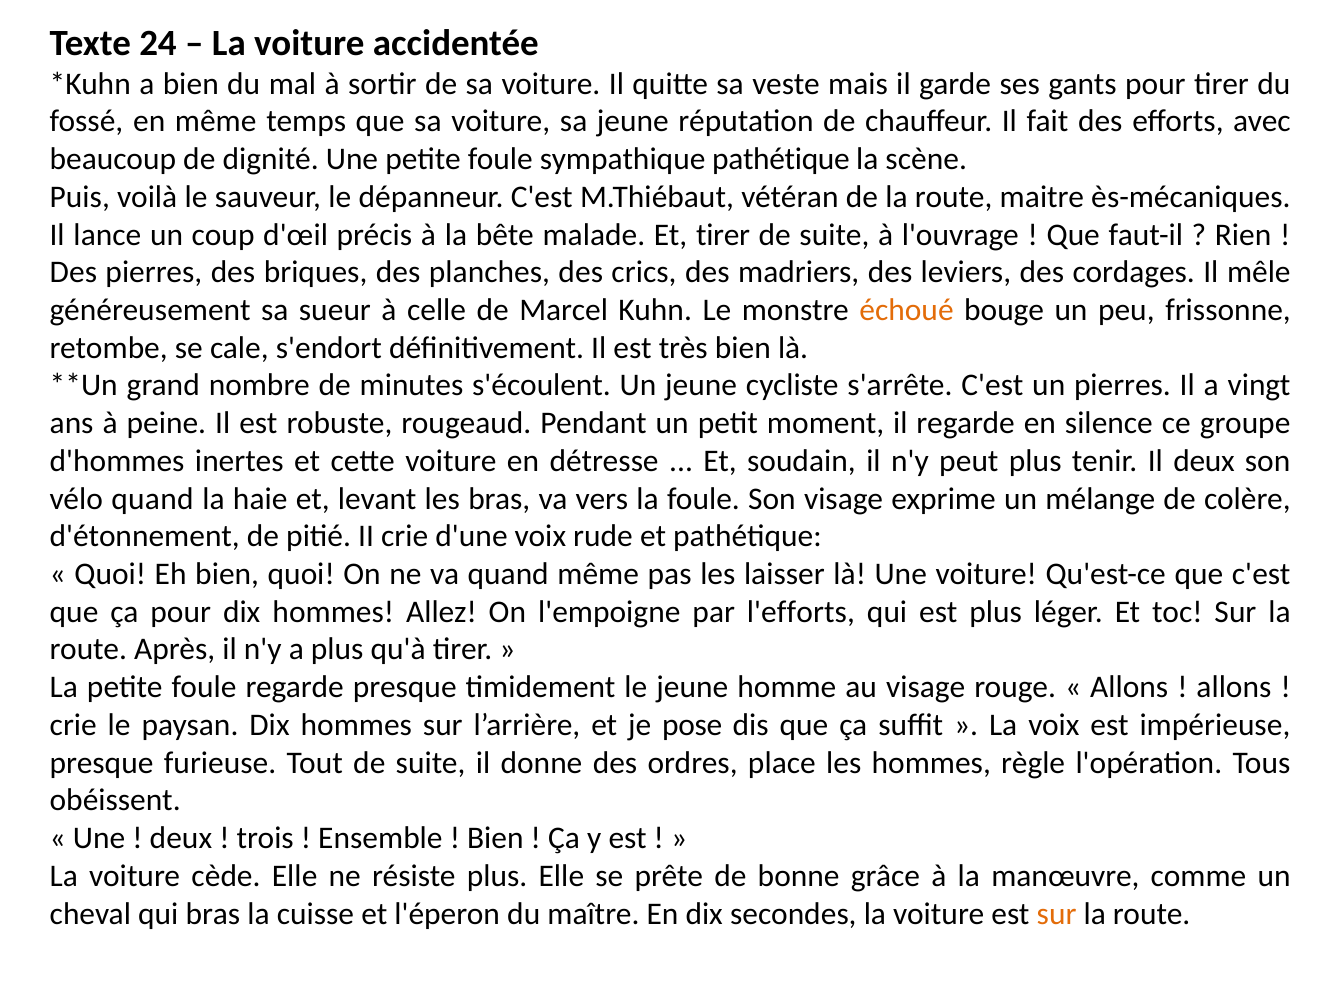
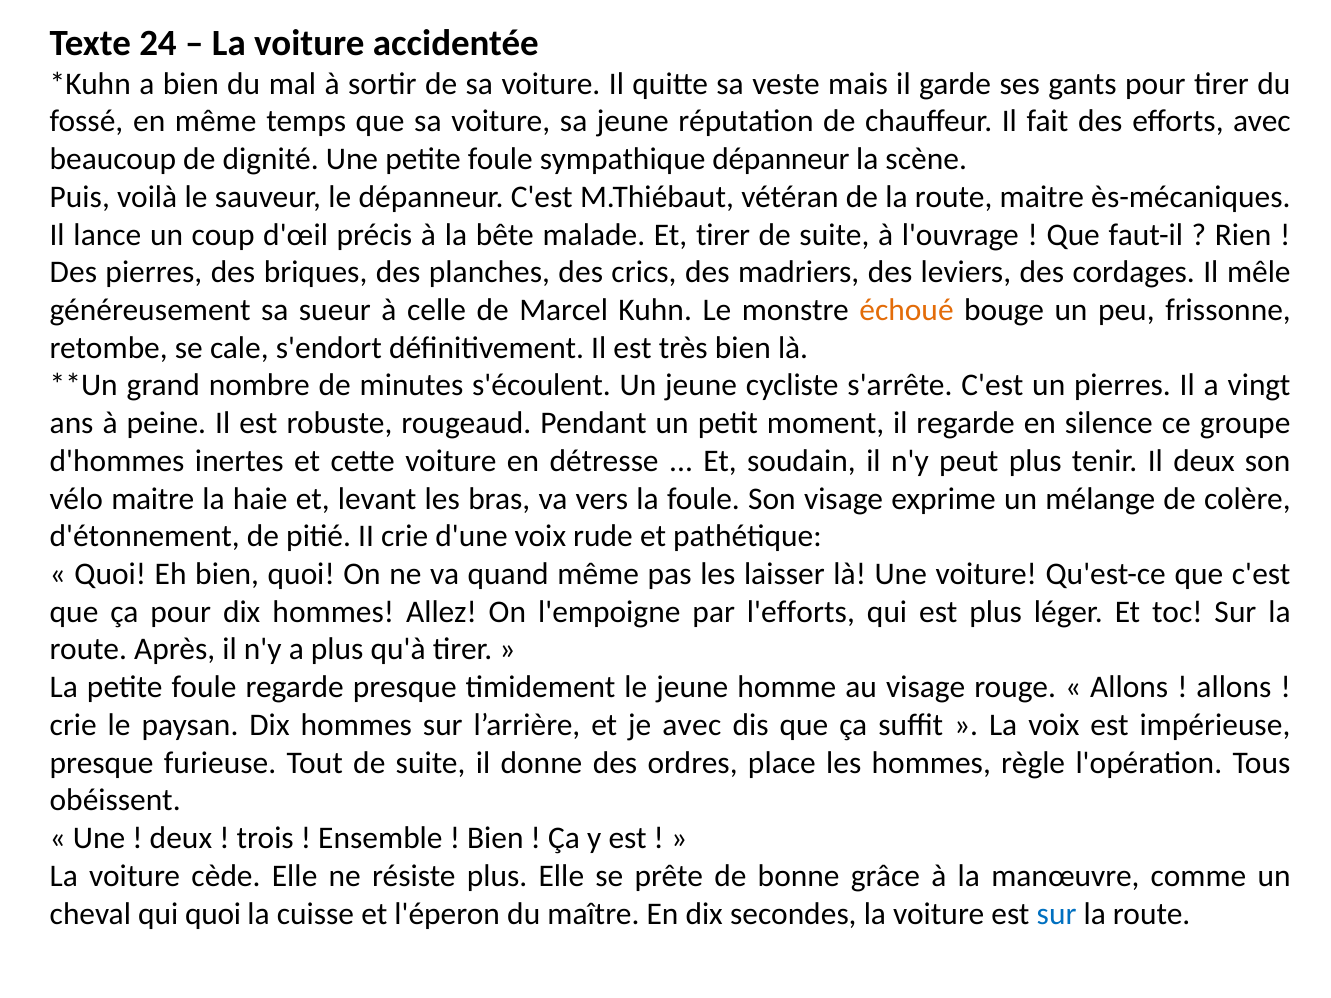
sympathique pathétique: pathétique -> dépanneur
vélo quand: quand -> maitre
je pose: pose -> avec
qui bras: bras -> quoi
sur at (1057, 914) colour: orange -> blue
